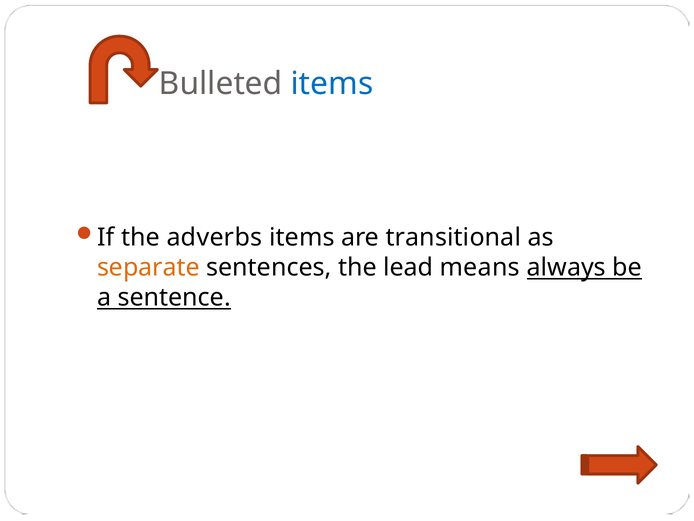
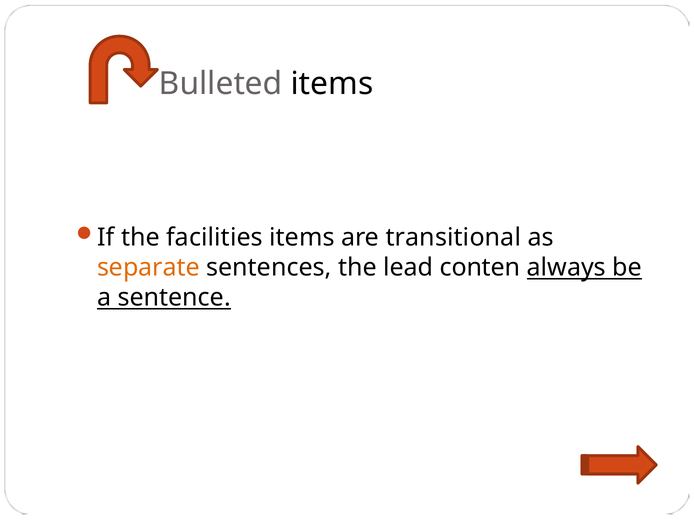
items at (332, 84) colour: blue -> black
adverbs: adverbs -> facilities
means: means -> conten
